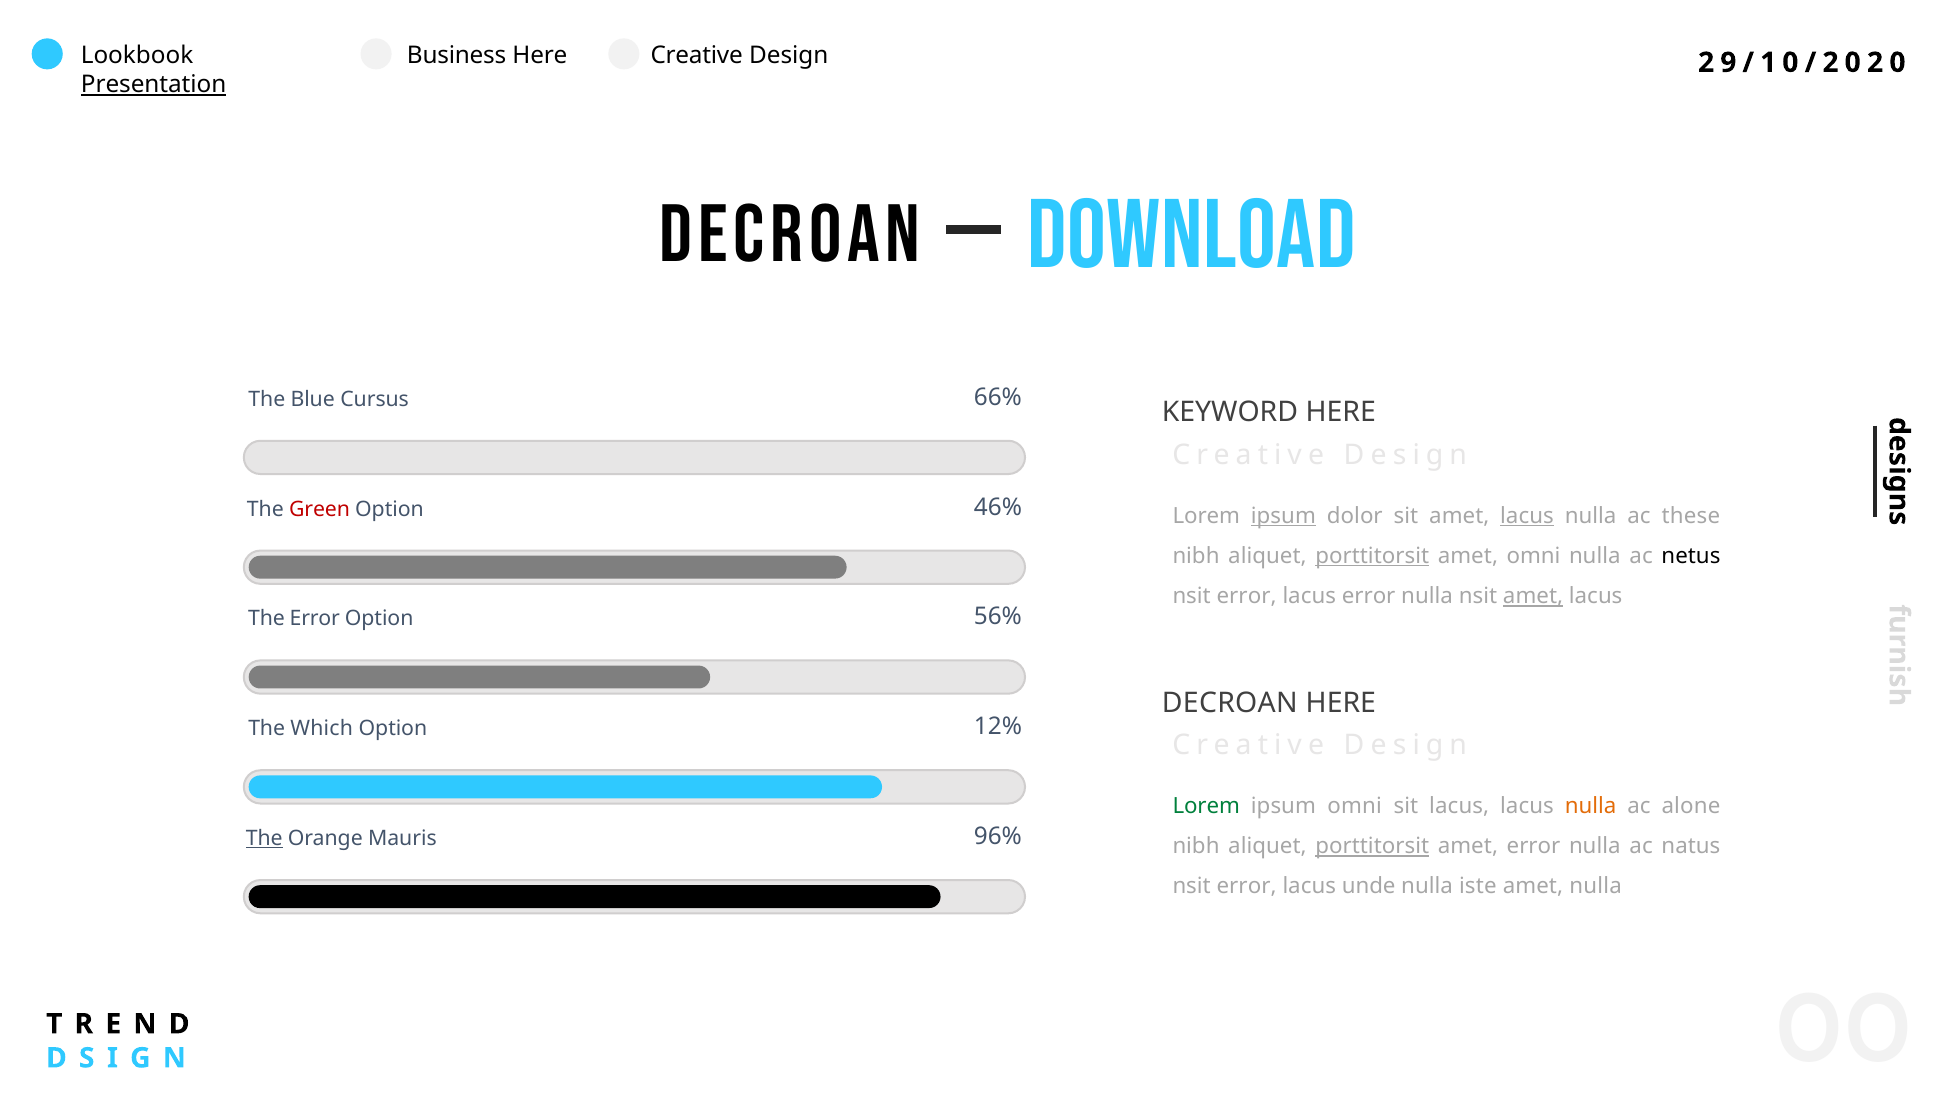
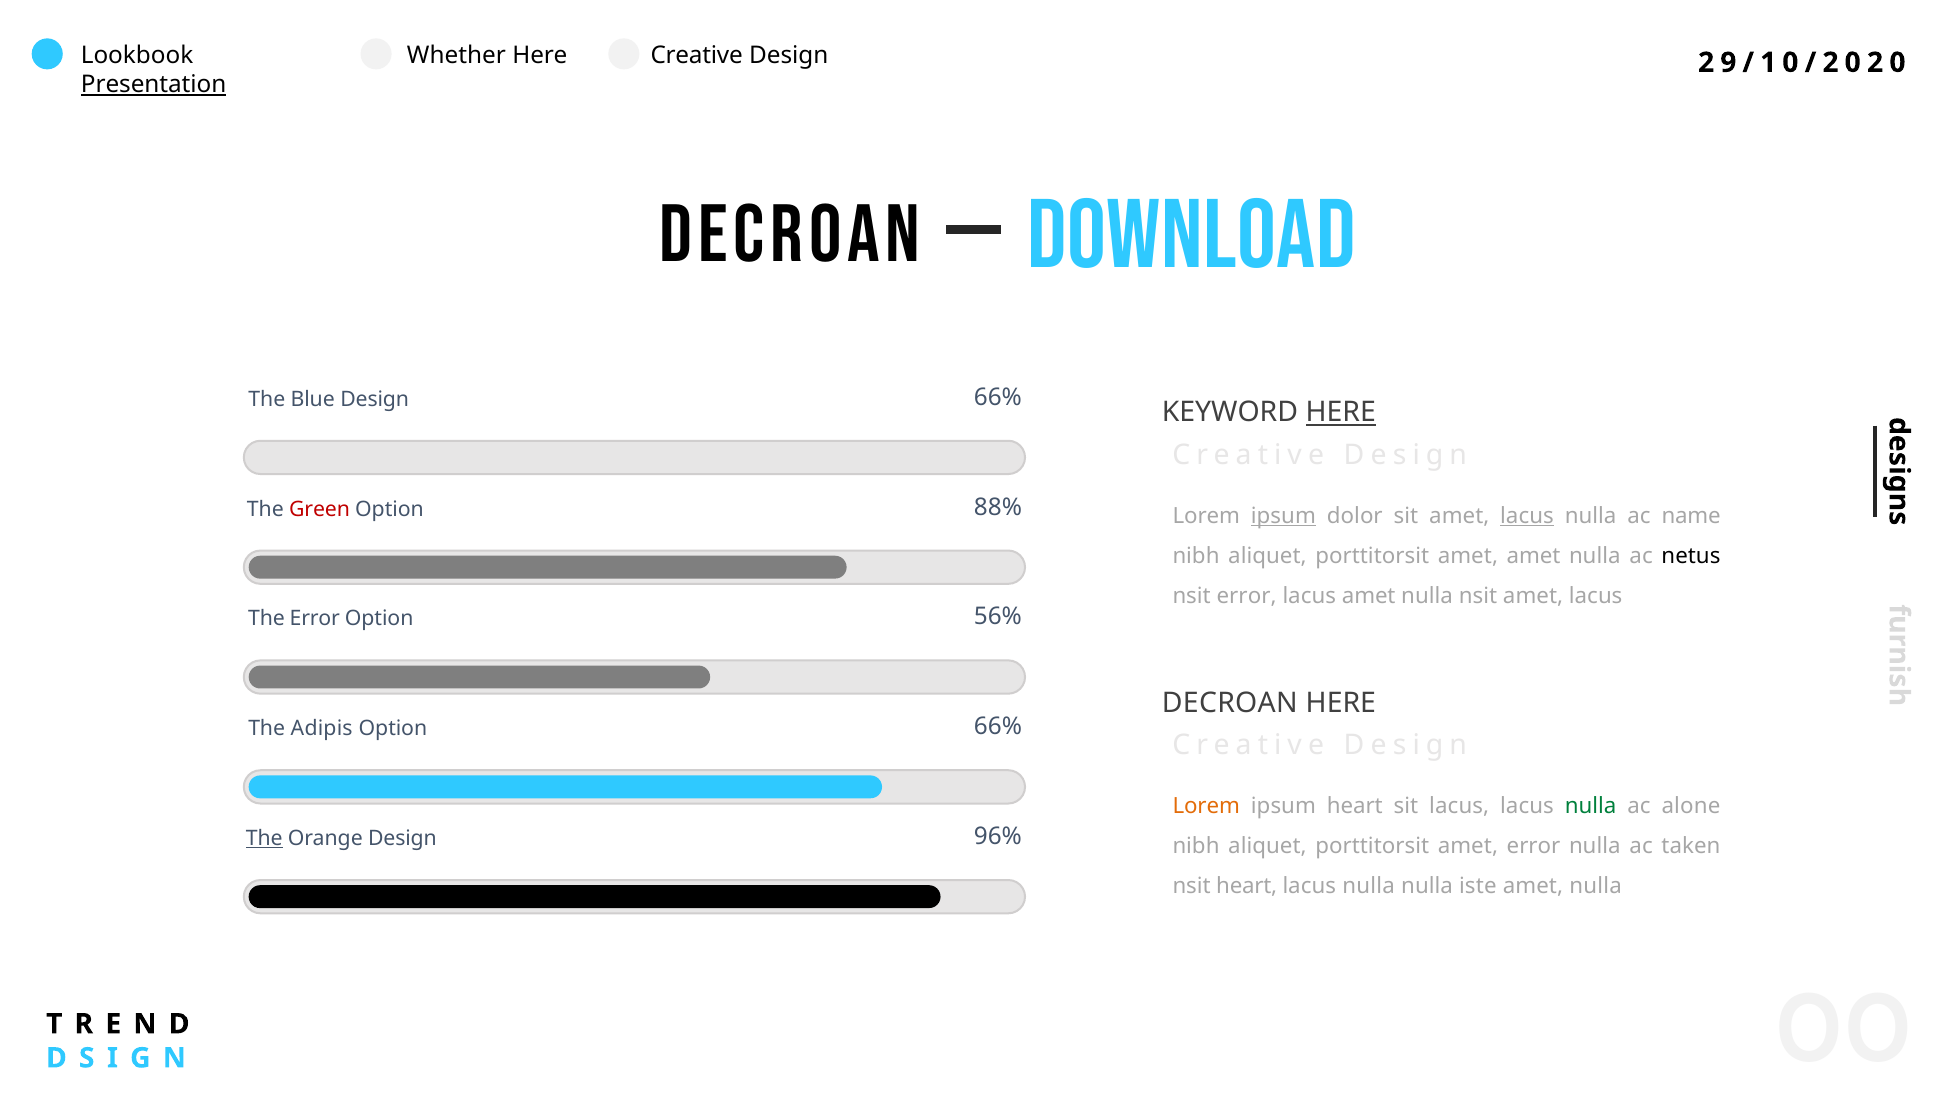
Business: Business -> Whether
Blue Cursus: Cursus -> Design
HERE at (1341, 413) underline: none -> present
46%: 46% -> 88%
these: these -> name
porttitorsit at (1372, 556) underline: present -> none
amet omni: omni -> amet
lacus error: error -> amet
amet at (1533, 596) underline: present -> none
Which: Which -> Adipis
Option 12%: 12% -> 66%
Lorem at (1206, 806) colour: green -> orange
ipsum omni: omni -> heart
nulla at (1591, 806) colour: orange -> green
Orange Mauris: Mauris -> Design
porttitorsit at (1372, 847) underline: present -> none
natus: natus -> taken
error at (1247, 887): error -> heart
unde at (1369, 887): unde -> nulla
